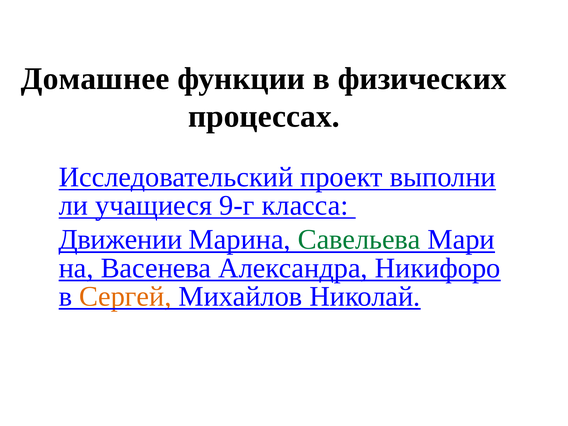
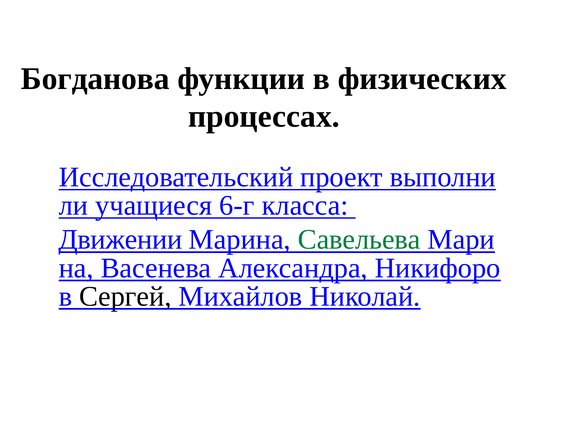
Домашнее: Домашнее -> Богданова
9-г: 9-г -> 6-г
Сергей colour: orange -> black
